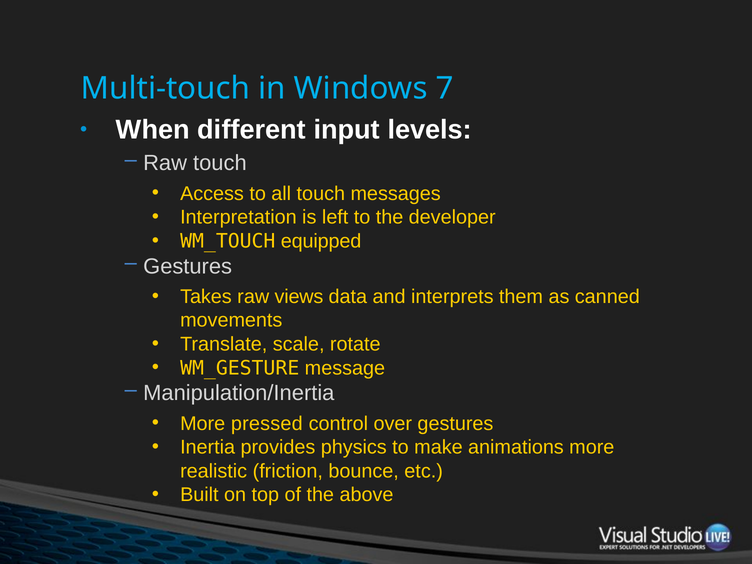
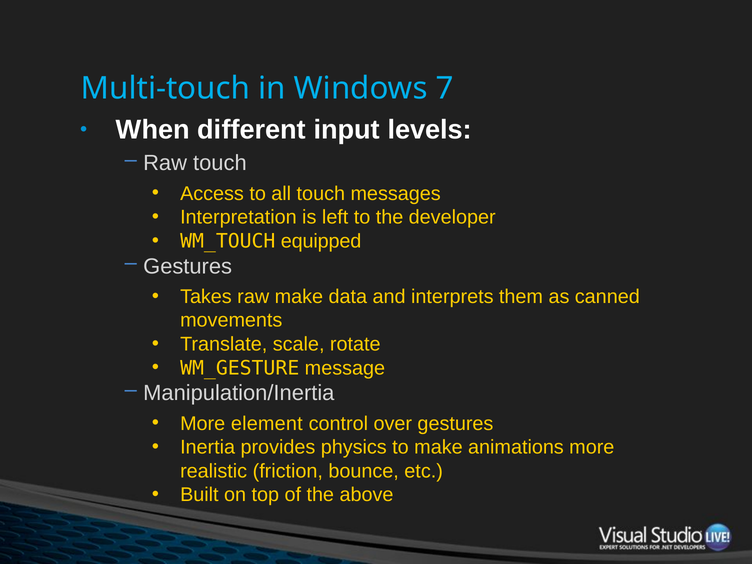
raw views: views -> make
pressed: pressed -> element
